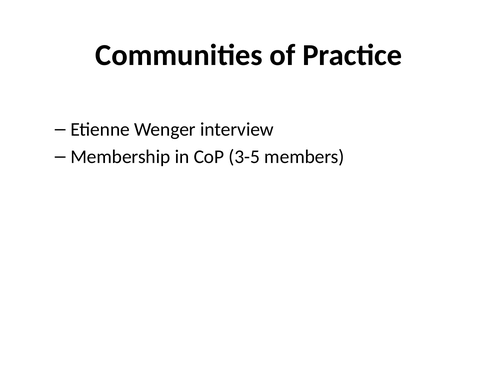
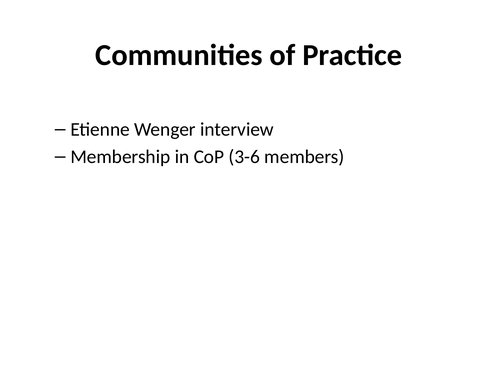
3-5: 3-5 -> 3-6
